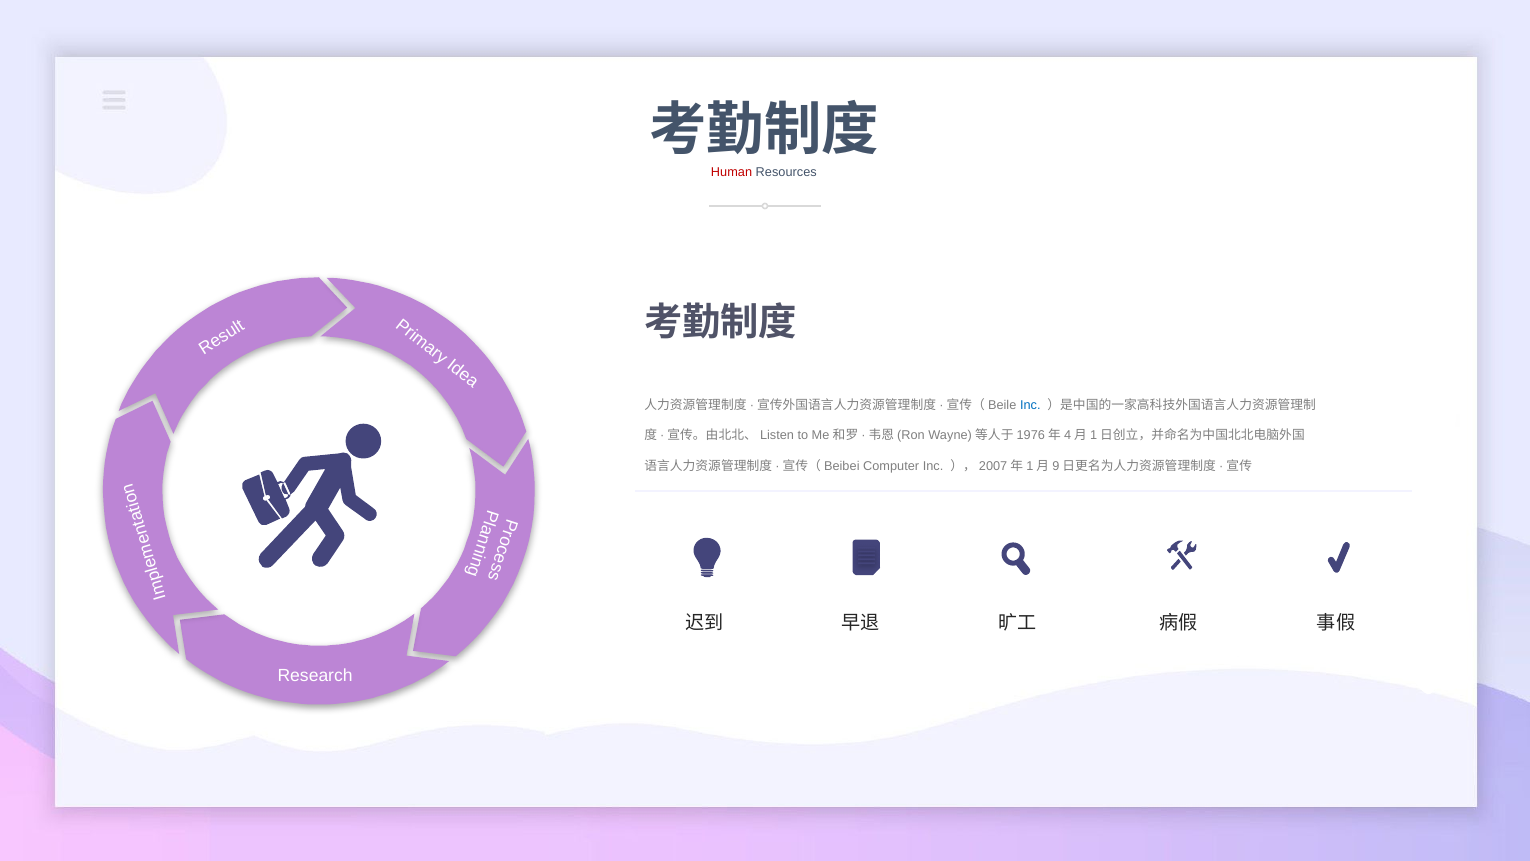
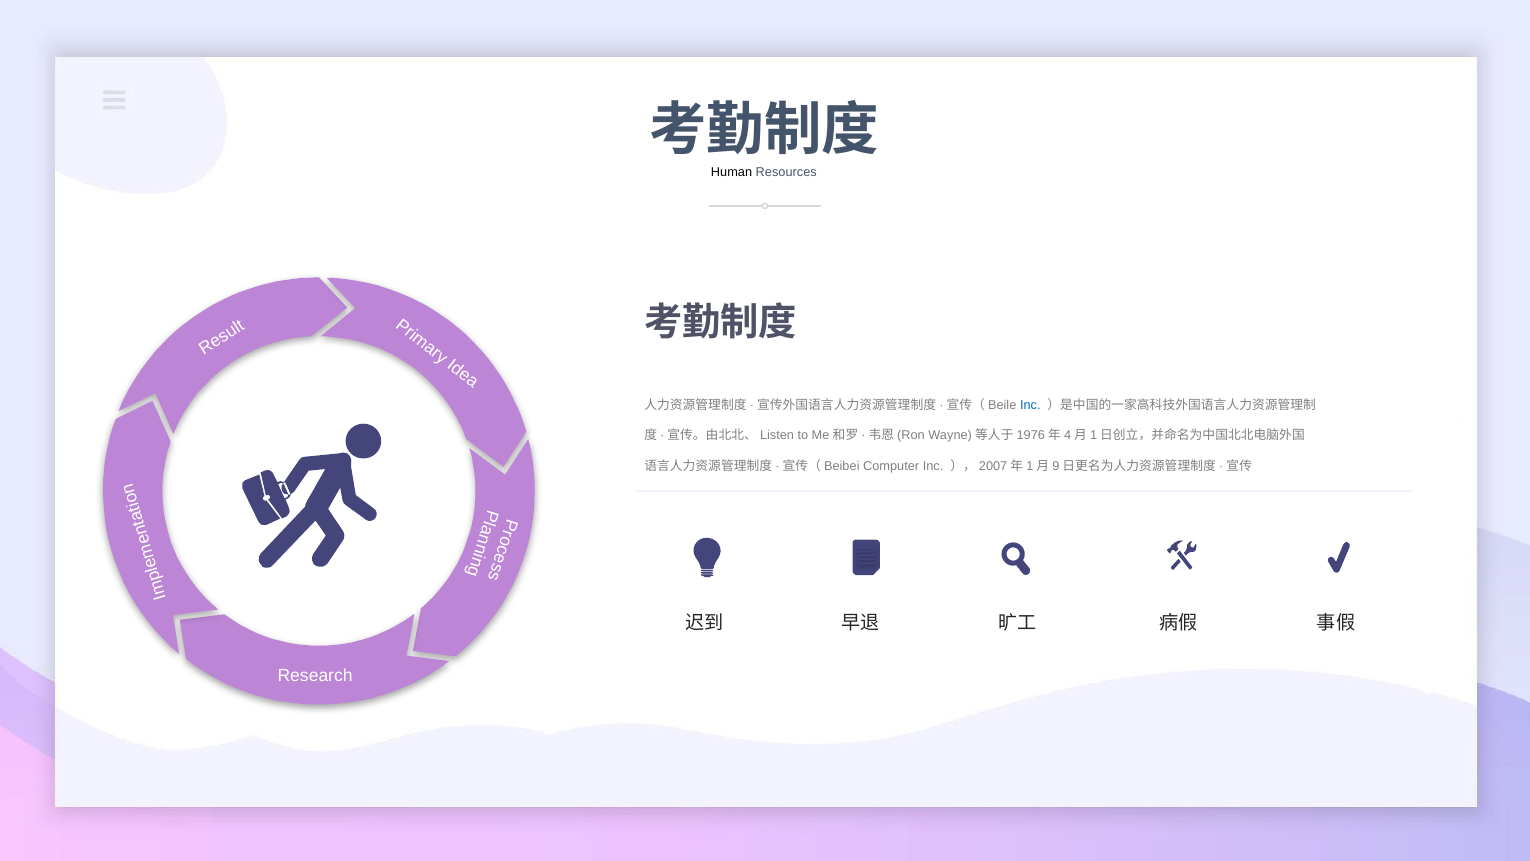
Human colour: red -> black
